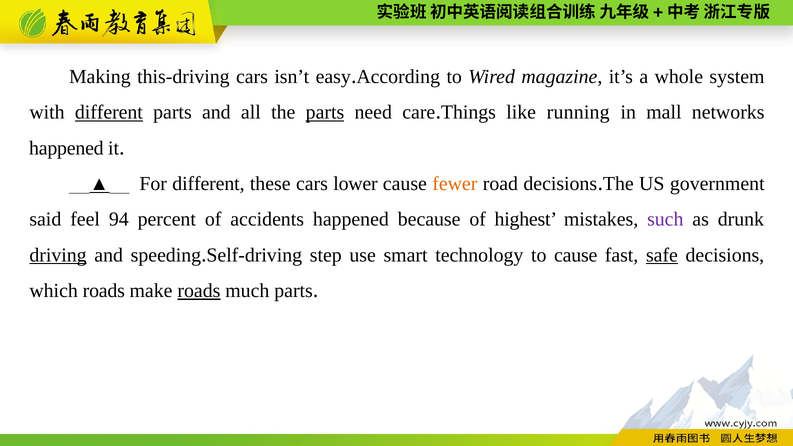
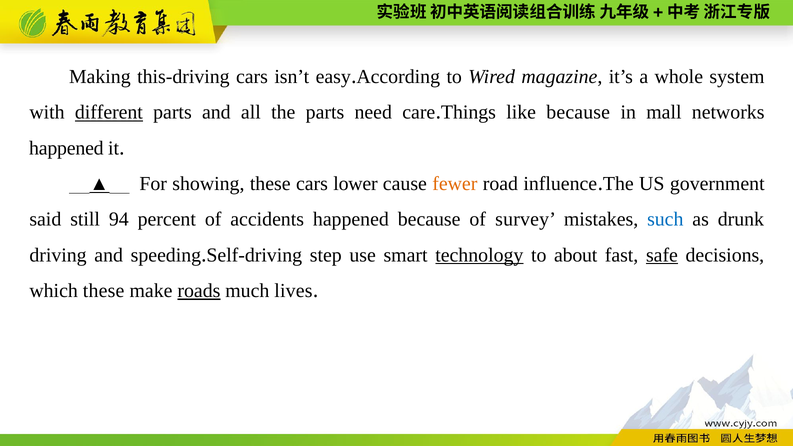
parts at (325, 112) underline: present -> none
like running: running -> because
For different: different -> showing
road decisions: decisions -> influence
feel: feel -> still
highest: highest -> survey
such colour: purple -> blue
driving underline: present -> none
technology underline: none -> present
to cause: cause -> about
which roads: roads -> these
much parts: parts -> lives
